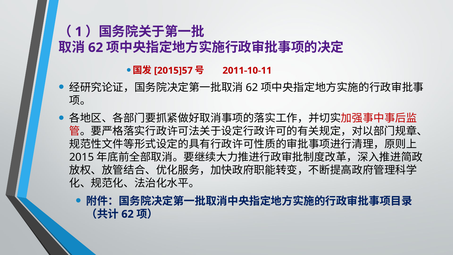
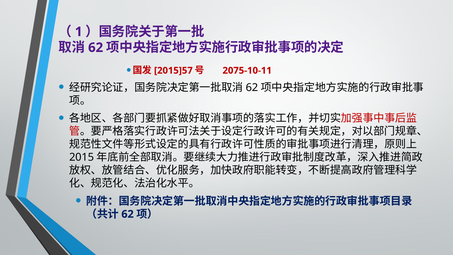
2011-10-11: 2011-10-11 -> 2075-10-11
